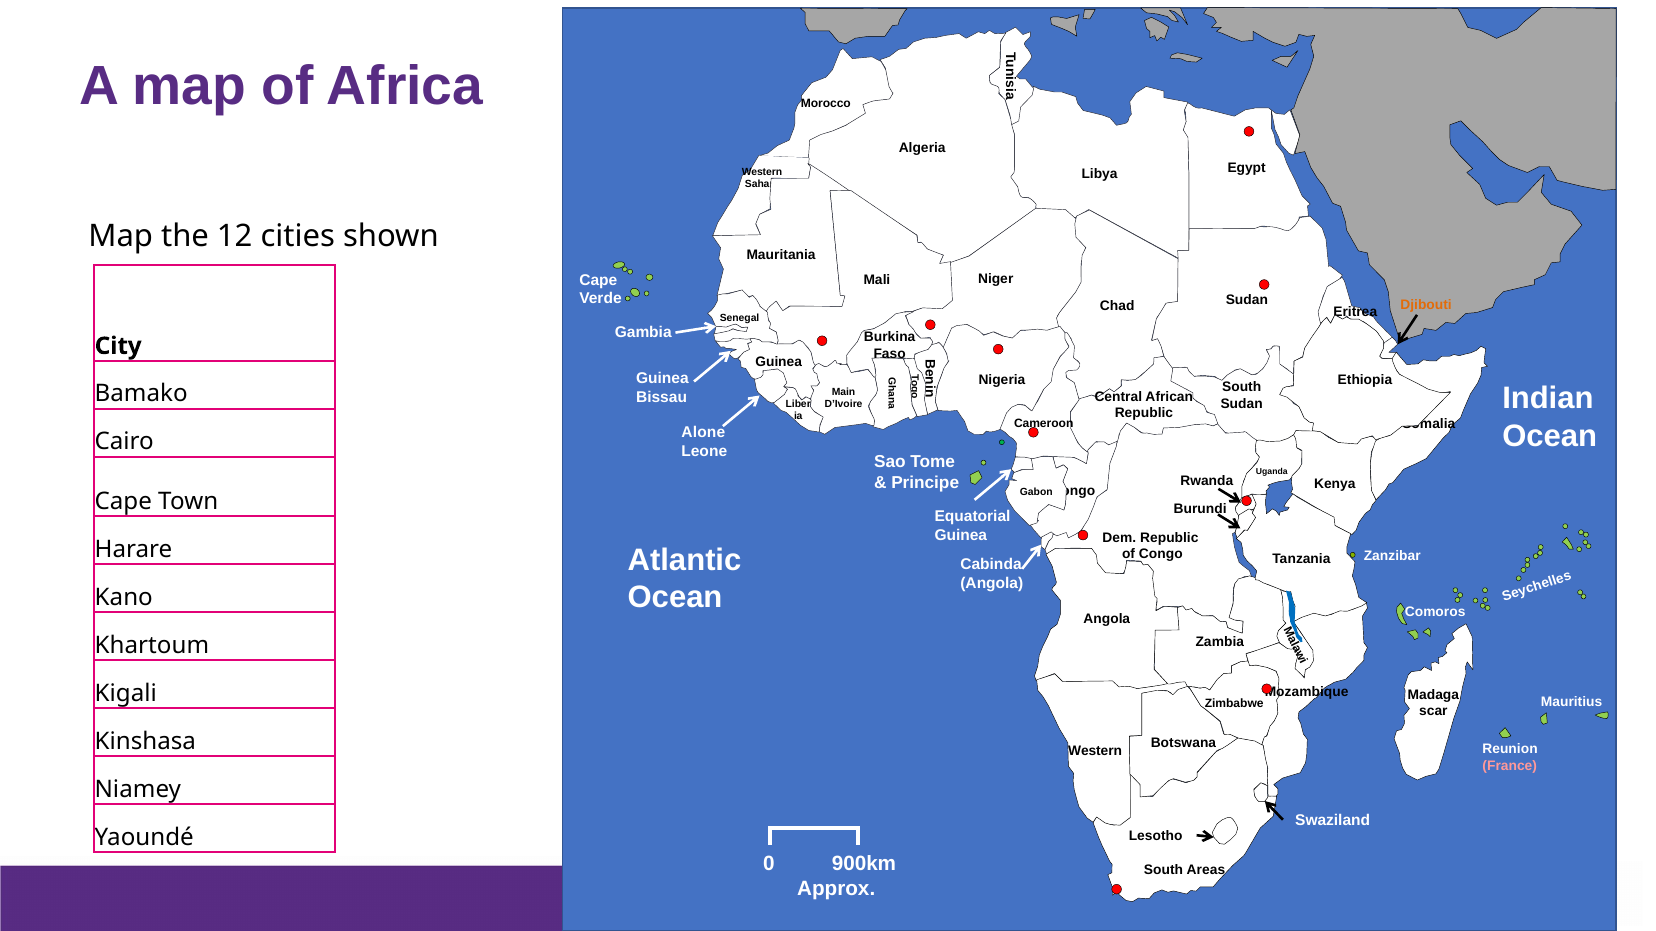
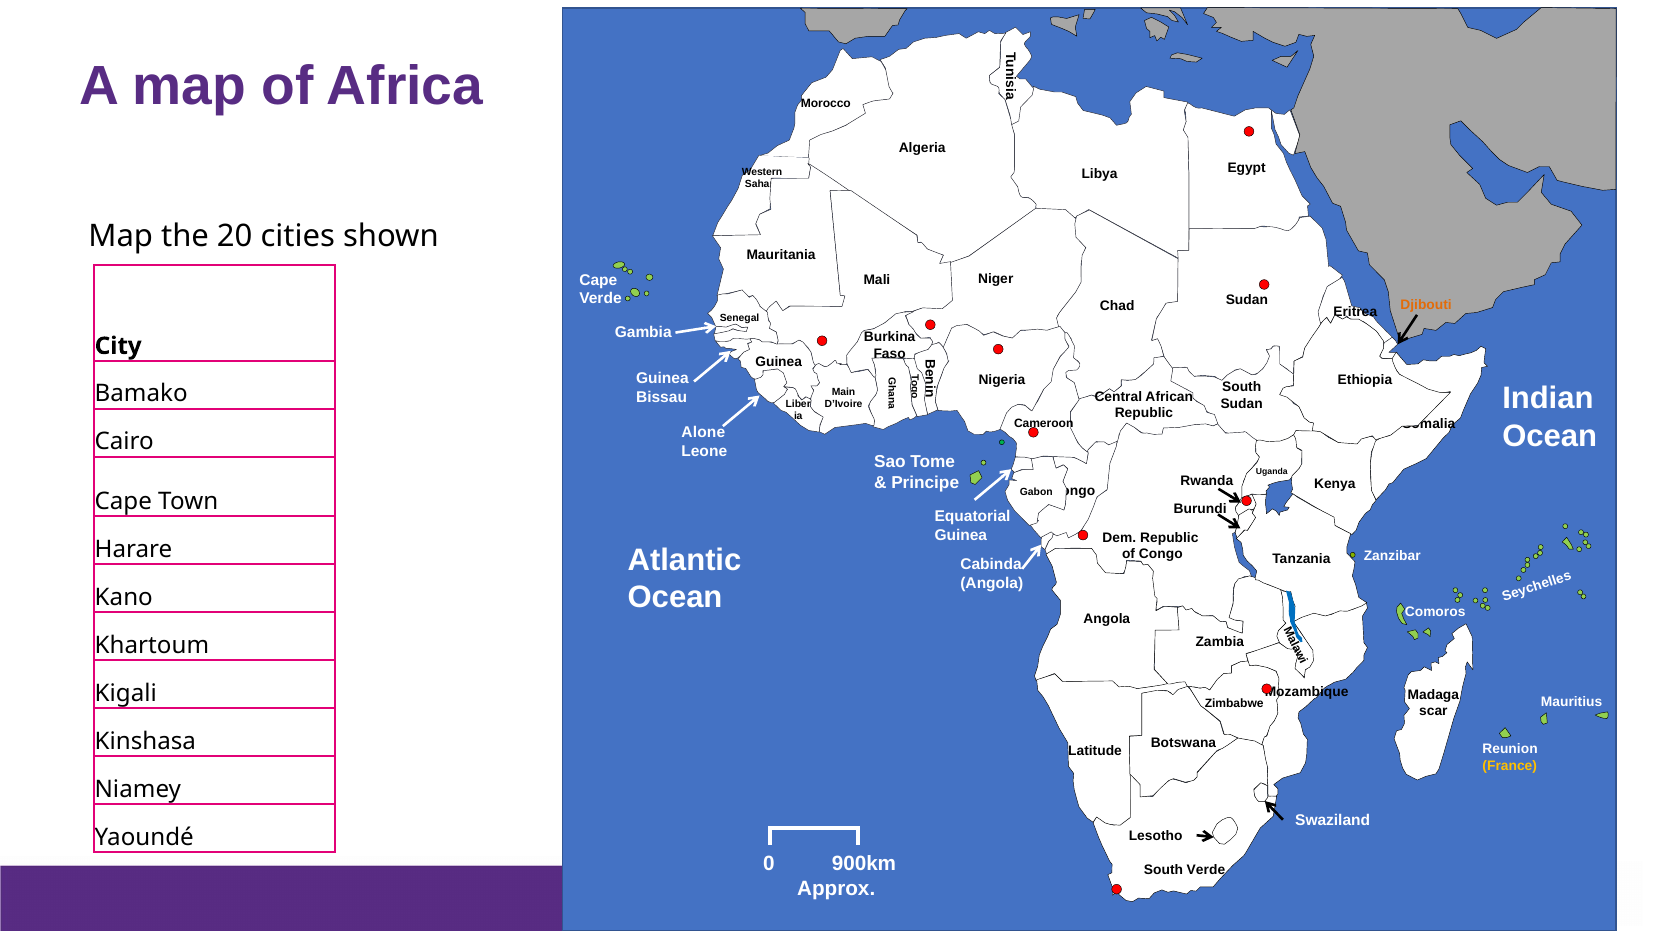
12: 12 -> 20
Western at (1095, 751): Western -> Latitude
France colour: pink -> yellow
South Areas: Areas -> Verde
